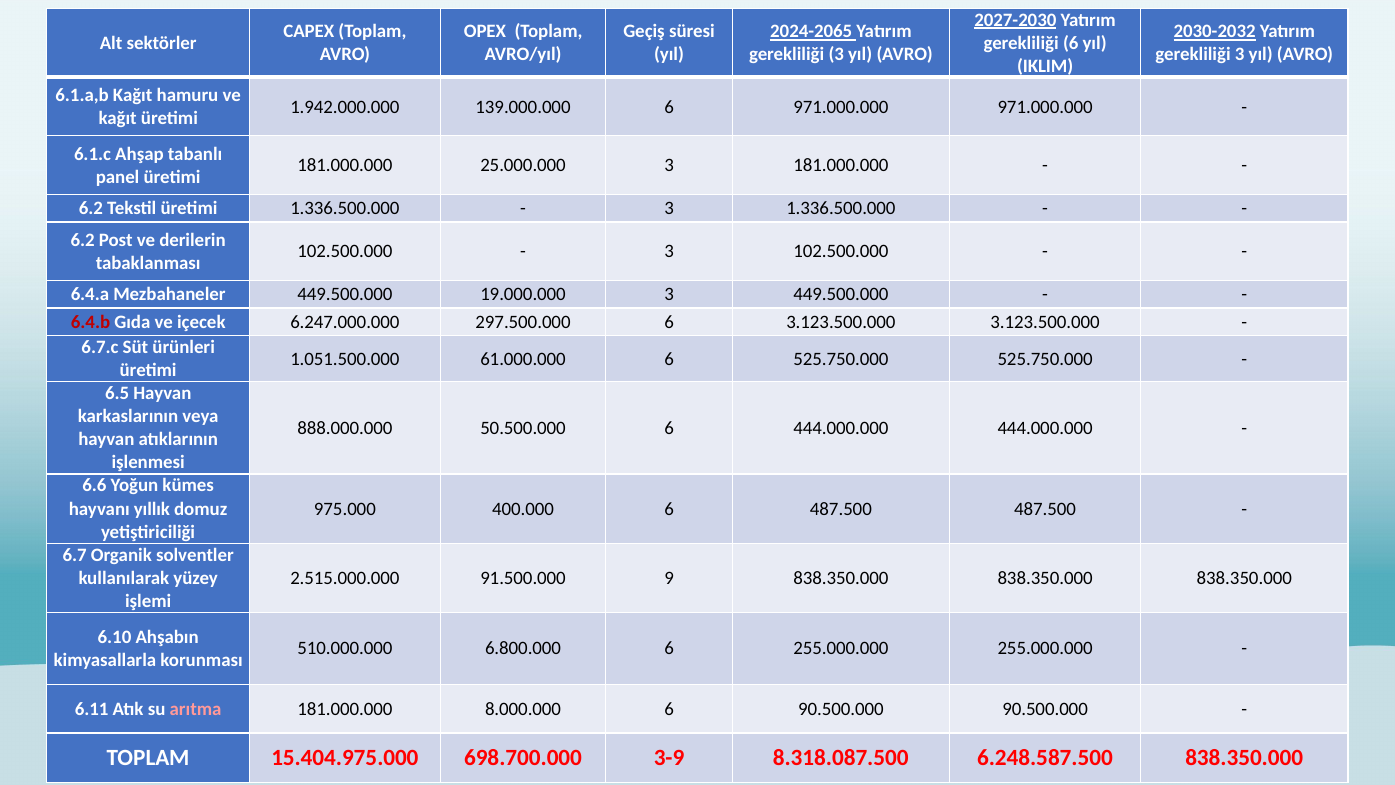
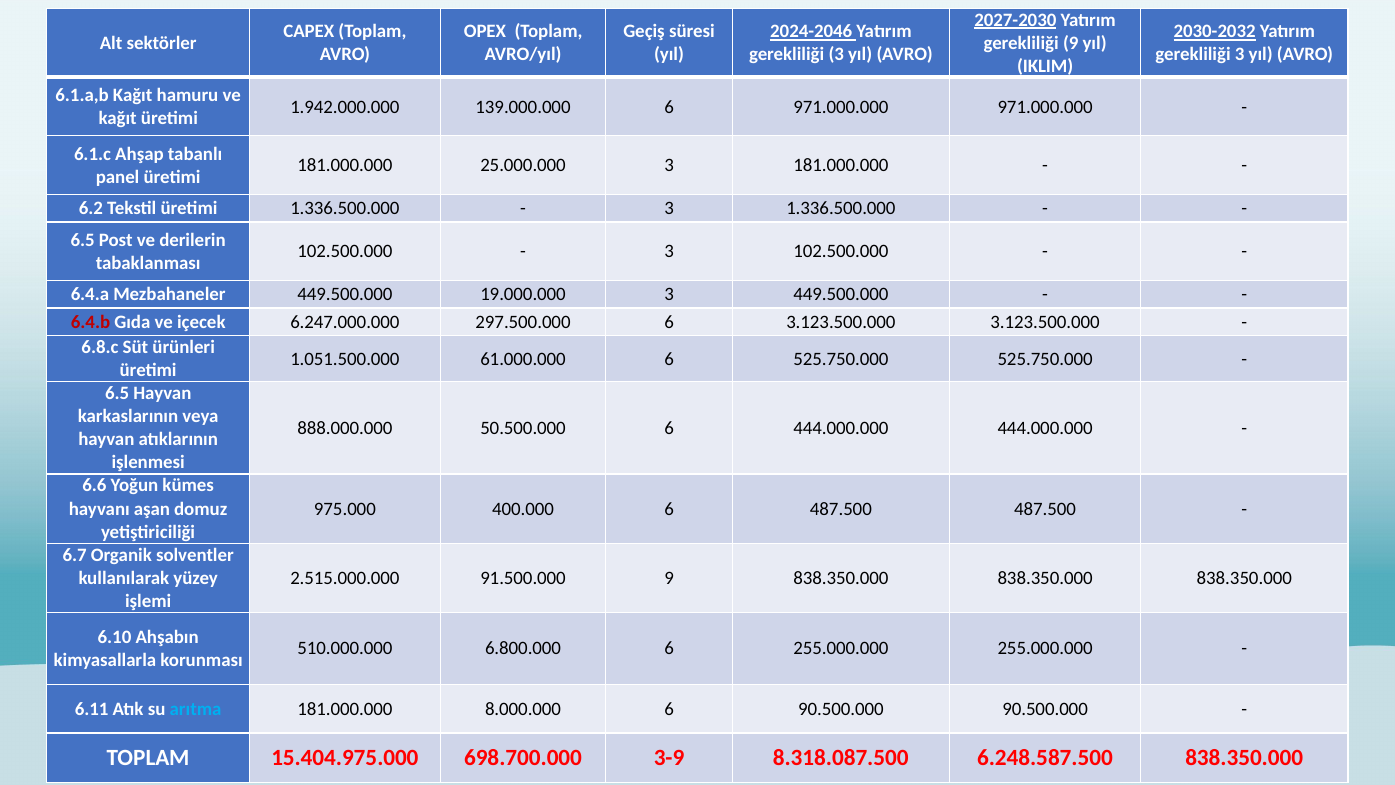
2024-2065: 2024-2065 -> 2024-2046
gerekliliği 6: 6 -> 9
6.2 at (83, 240): 6.2 -> 6.5
6.7.c: 6.7.c -> 6.8.c
yıllık: yıllık -> aşan
arıtma colour: pink -> light blue
